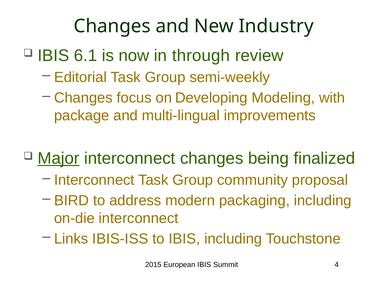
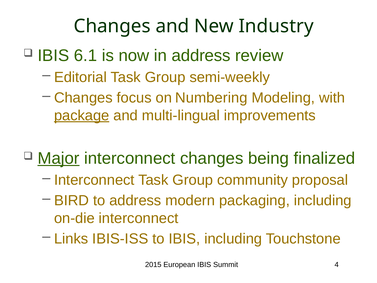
in through: through -> address
Developing: Developing -> Numbering
package underline: none -> present
